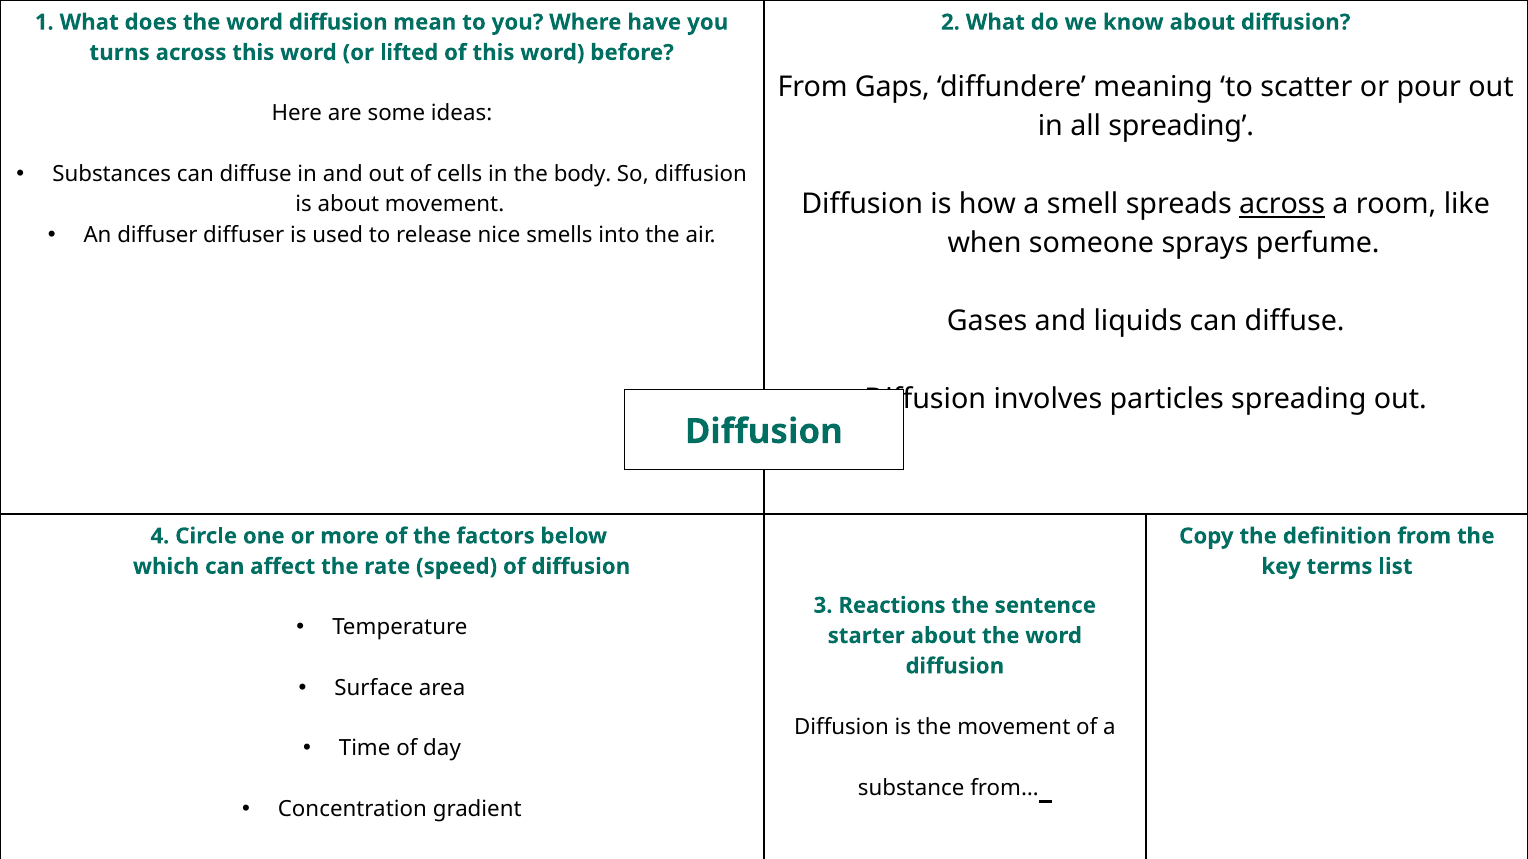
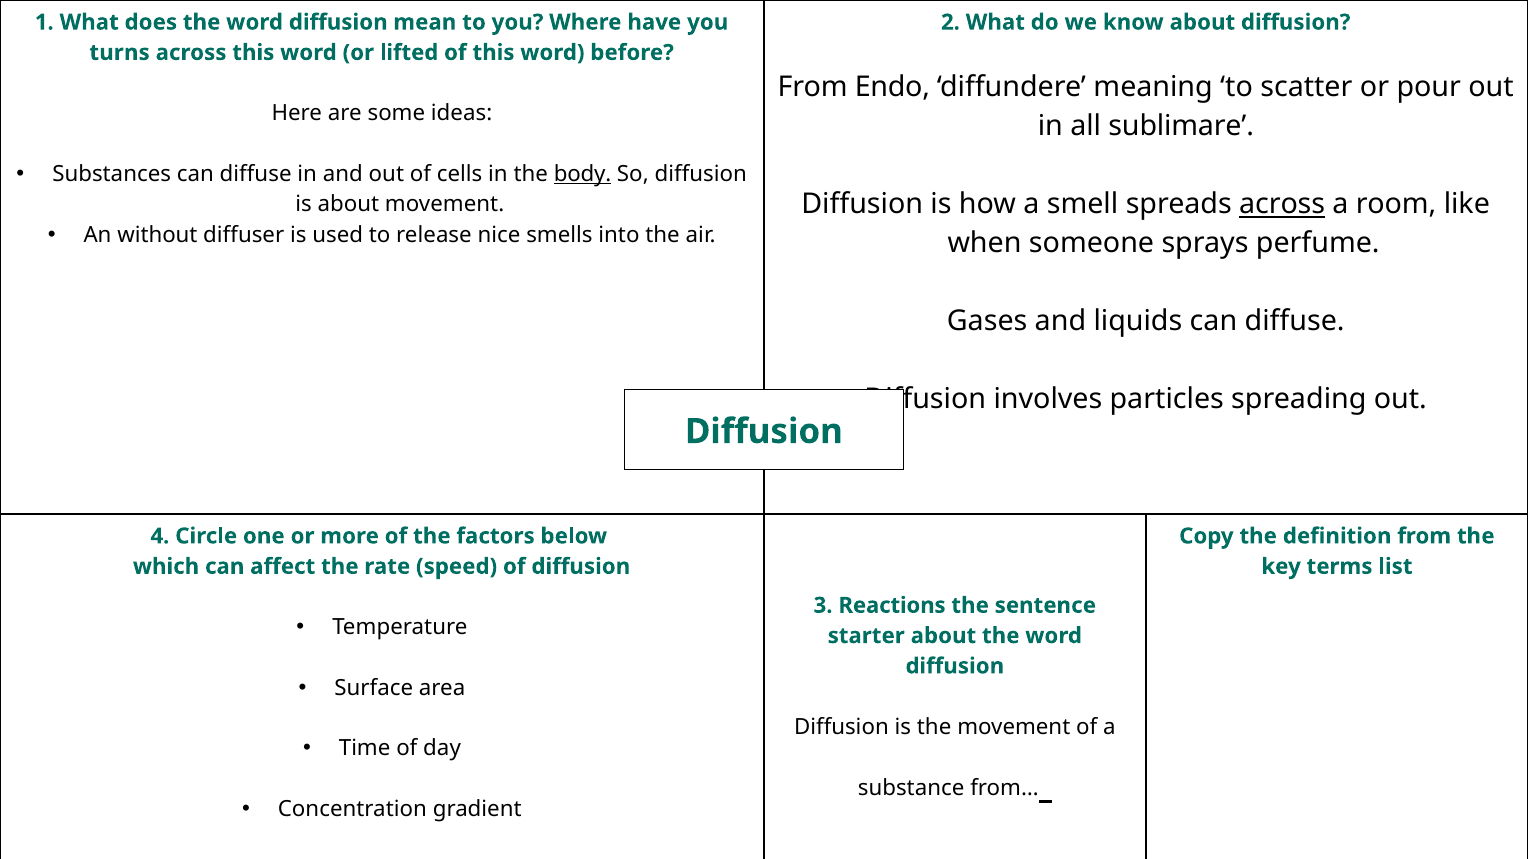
Gaps: Gaps -> Endo
all spreading: spreading -> sublimare
body underline: none -> present
An diffuser: diffuser -> without
